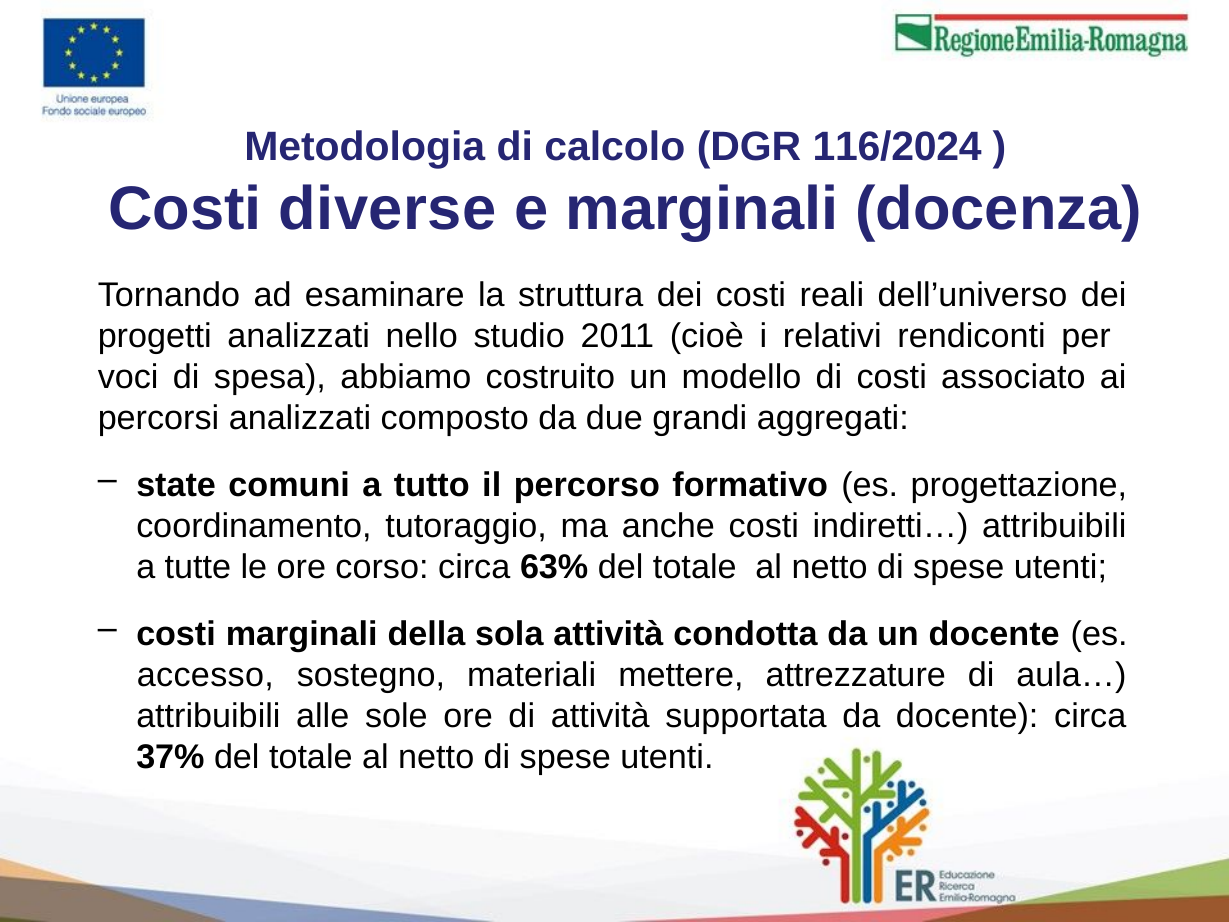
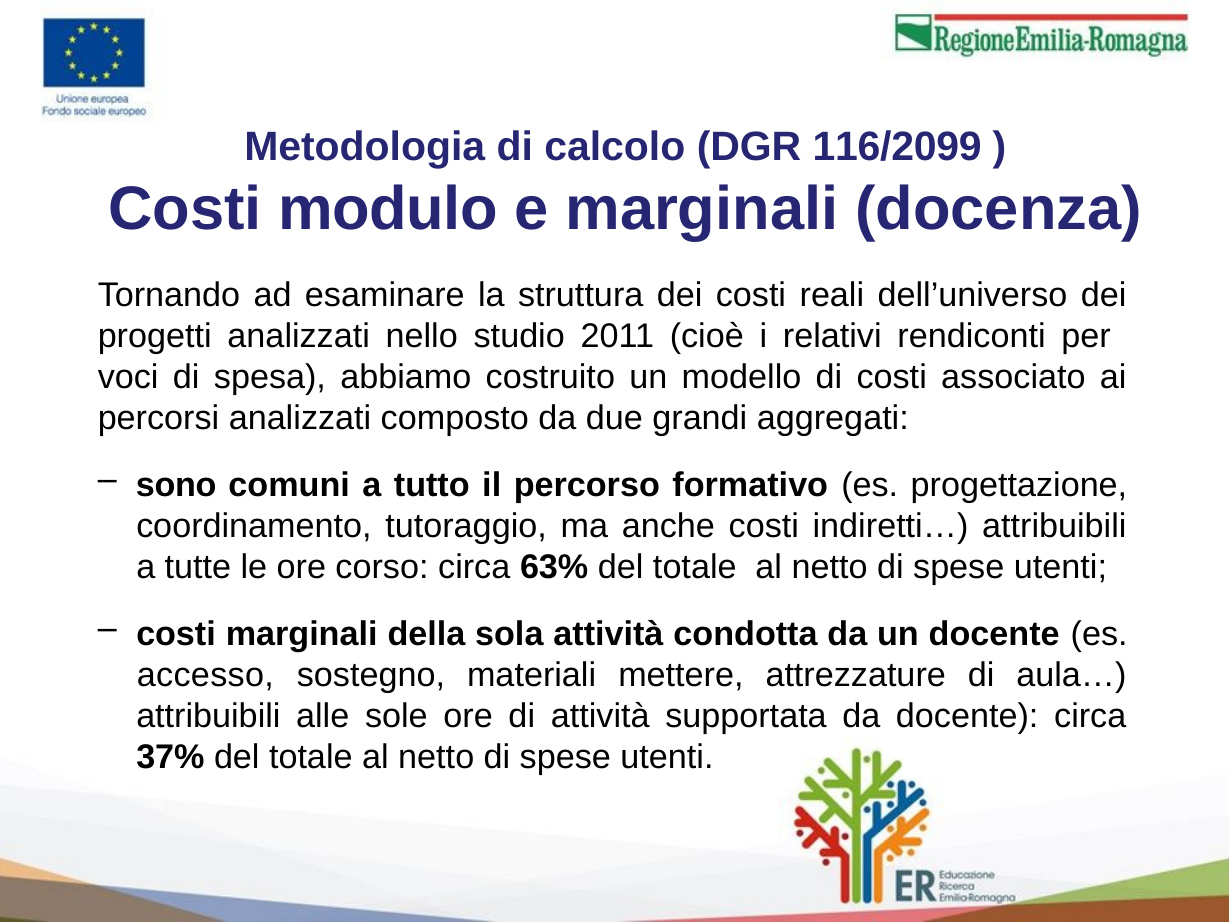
116/2024: 116/2024 -> 116/2099
diverse: diverse -> modulo
state: state -> sono
